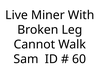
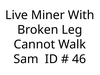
60: 60 -> 46
